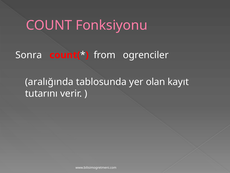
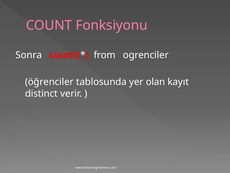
aralığında: aralığında -> öğrenciler
tutarını: tutarını -> distinct
